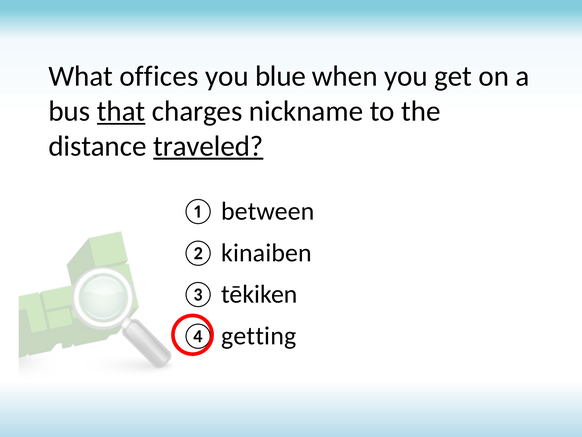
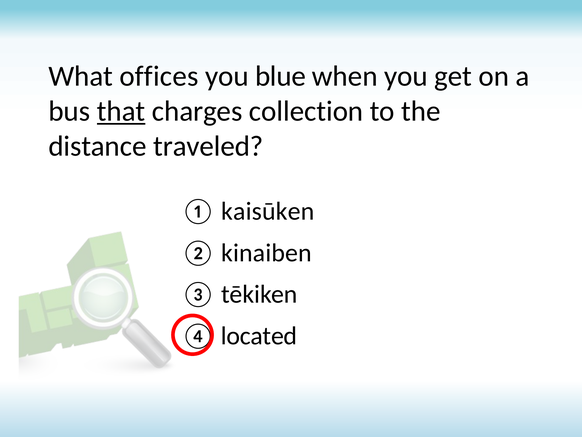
nickname: nickname -> collection
traveled underline: present -> none
between: between -> kaisūken
getting: getting -> located
